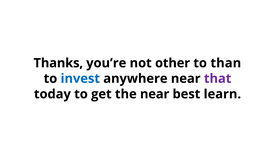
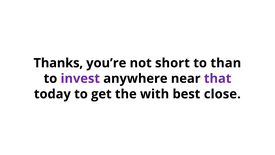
other: other -> short
invest colour: blue -> purple
the near: near -> with
learn: learn -> close
